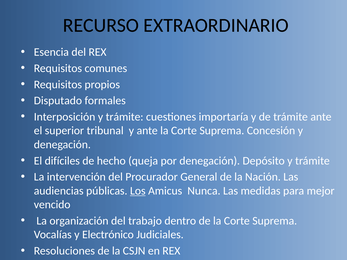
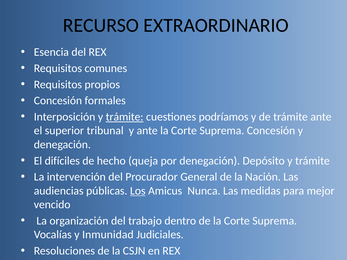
Disputado at (58, 101): Disputado -> Concesión
trámite at (125, 117) underline: none -> present
importaría: importaría -> podríamos
Electrónico: Electrónico -> Inmunidad
